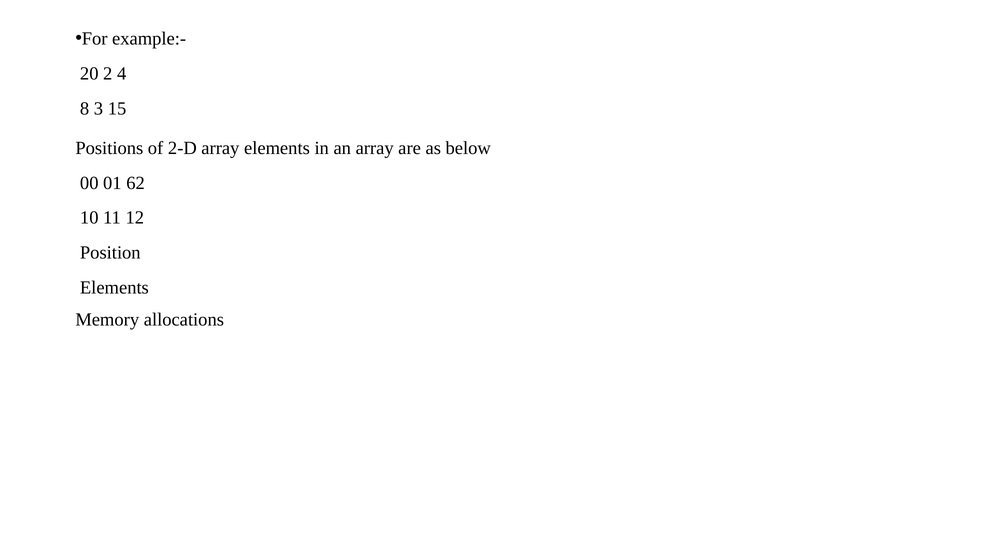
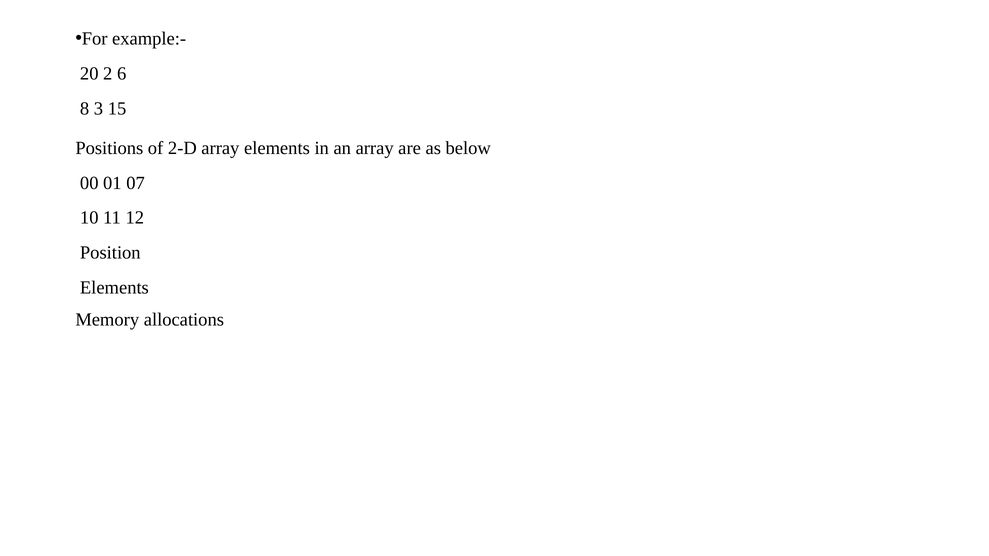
4: 4 -> 6
62: 62 -> 07
